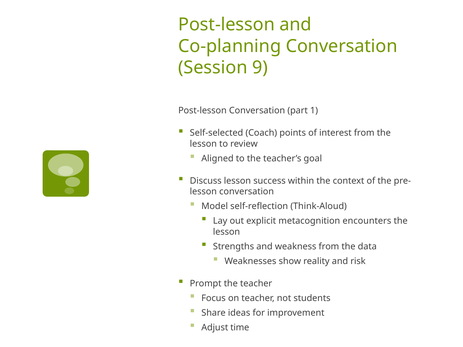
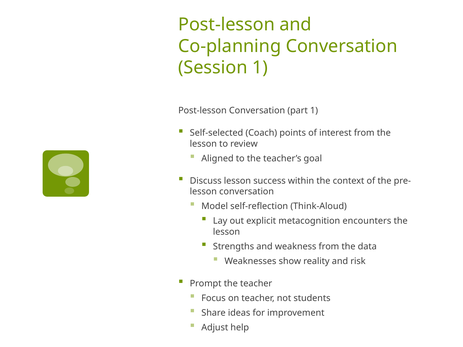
Session 9: 9 -> 1
time: time -> help
